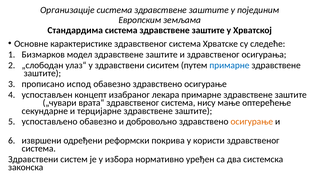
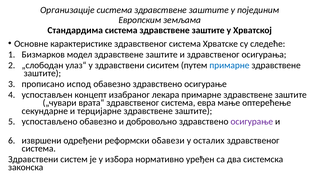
нису: нису -> евра
осигурање at (252, 122) colour: orange -> purple
покрива: покрива -> обавези
користи: користи -> осталих
